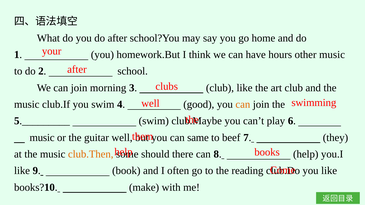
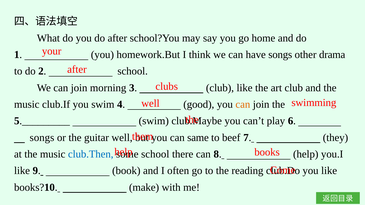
have hours: hours -> songs
other music: music -> drama
music at (42, 138): music -> songs
club.Then colour: orange -> blue
should at (155, 154): should -> school
